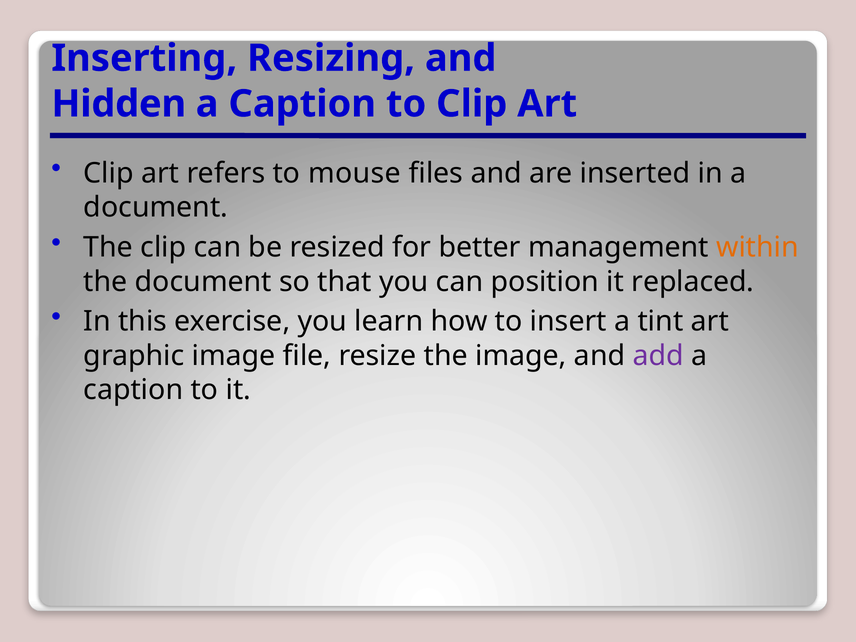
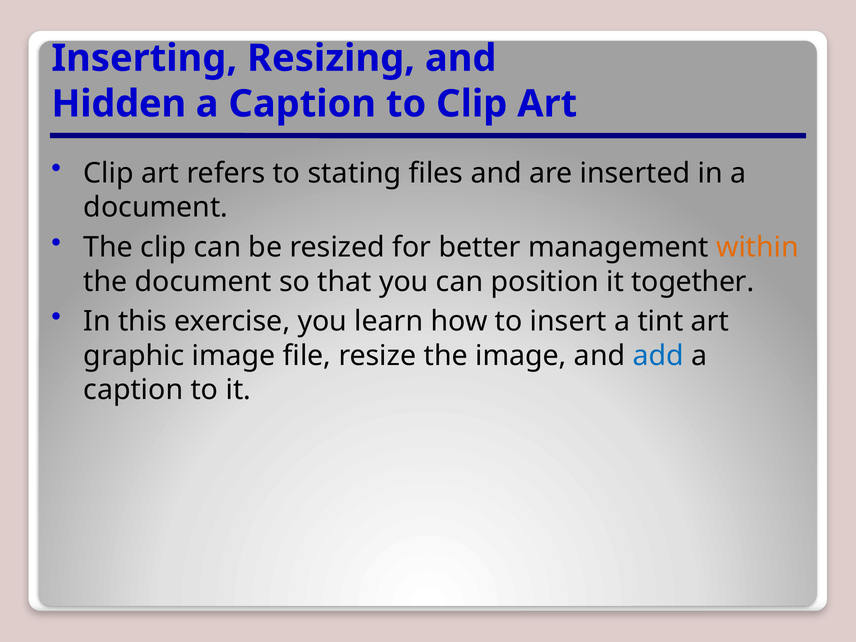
mouse: mouse -> stating
replaced: replaced -> together
add colour: purple -> blue
